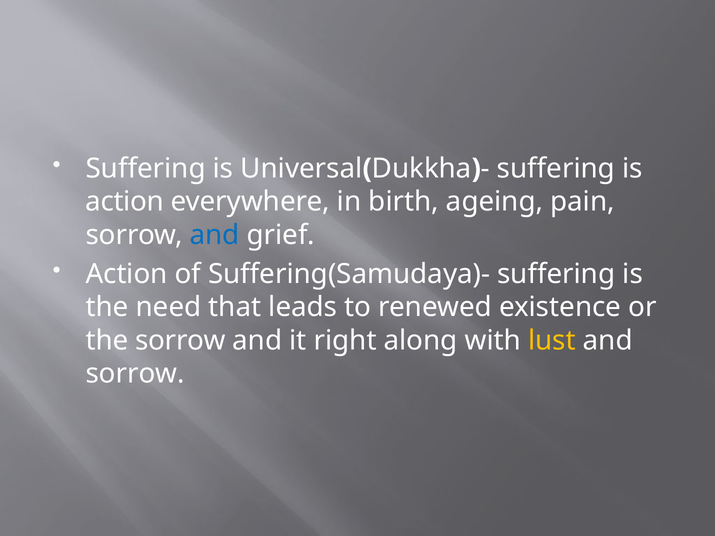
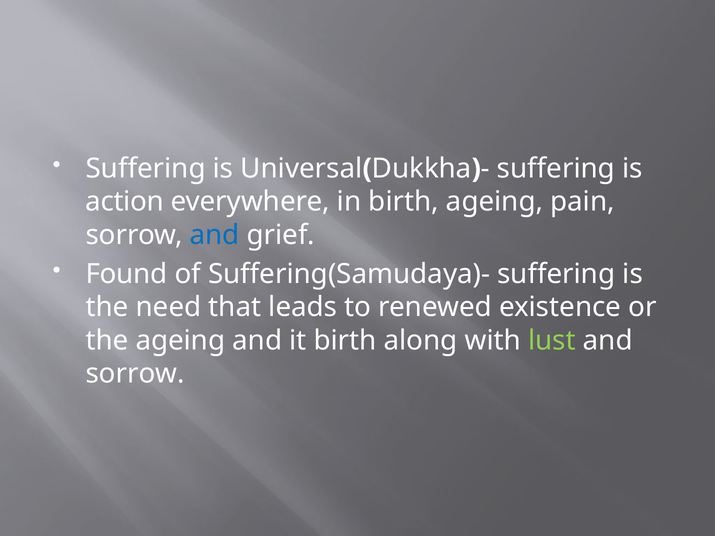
Action at (127, 274): Action -> Found
the sorrow: sorrow -> ageing
it right: right -> birth
lust colour: yellow -> light green
